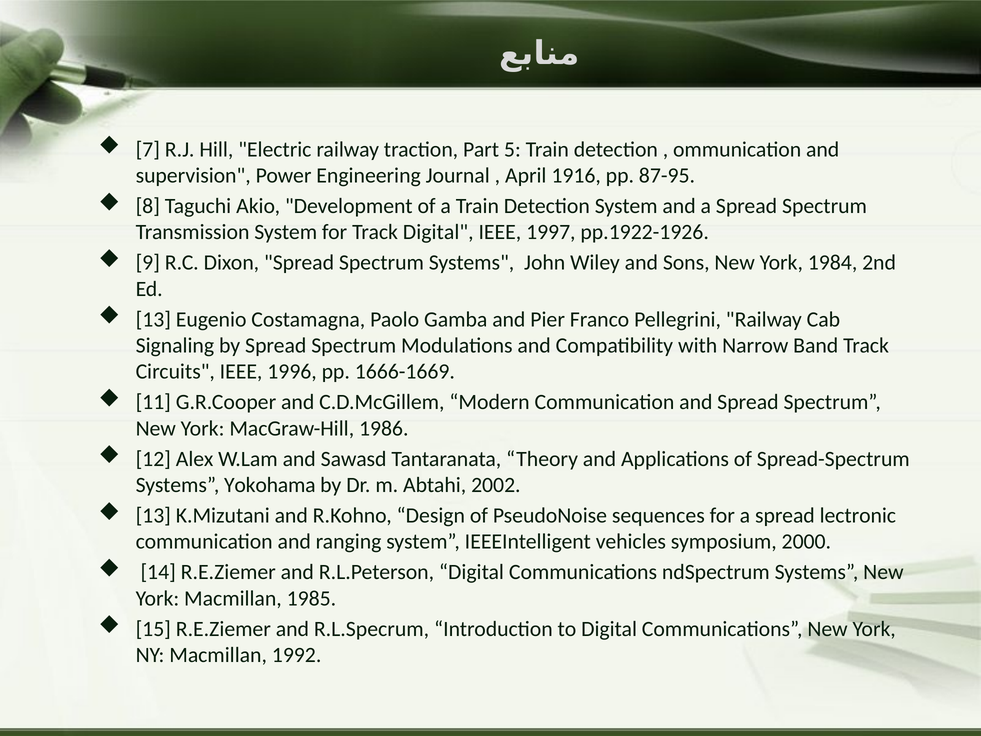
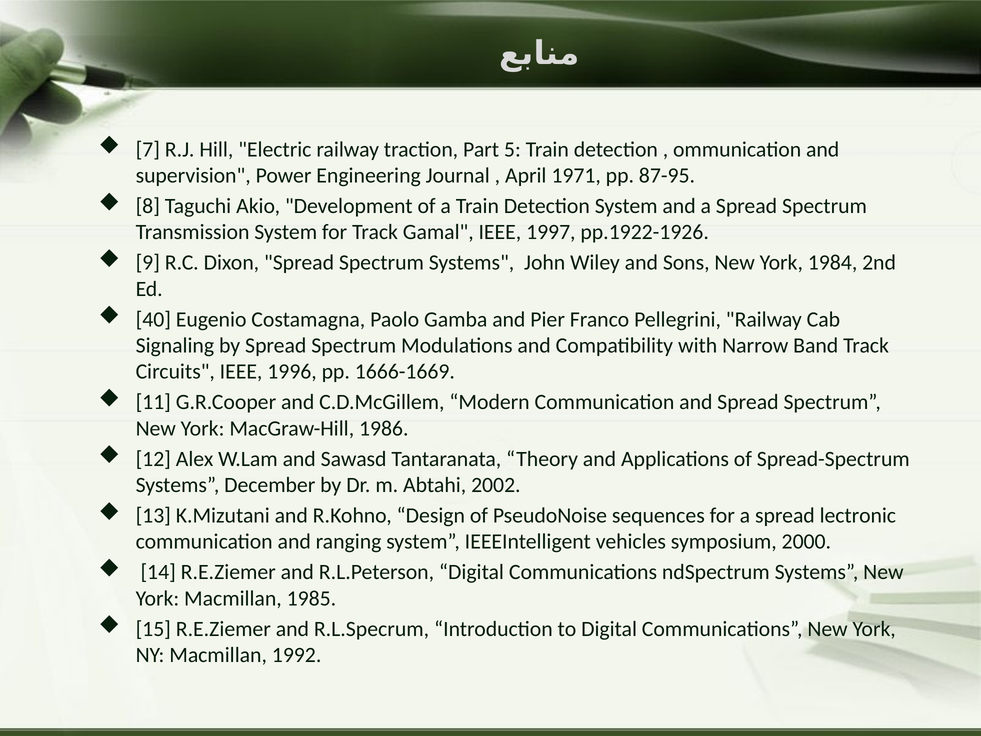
1916: 1916 -> 1971
Track Digital: Digital -> Gamal
13 at (153, 319): 13 -> 40
Yokohama: Yokohama -> December
